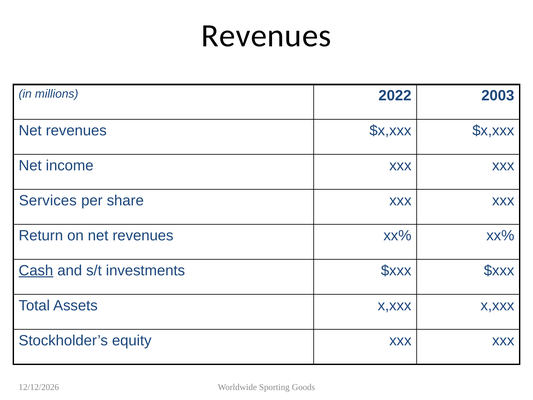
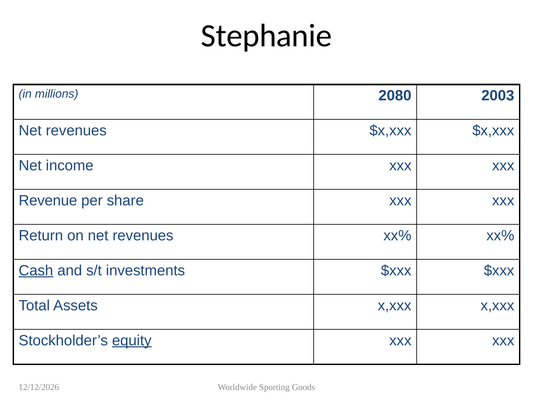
Revenues at (266, 36): Revenues -> Stephanie
2022: 2022 -> 2080
Services: Services -> Revenue
equity underline: none -> present
